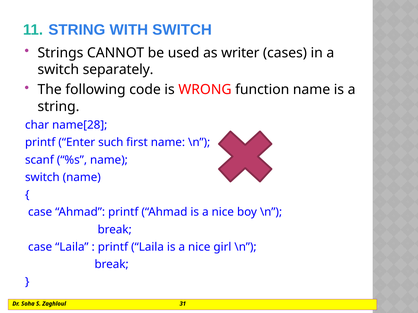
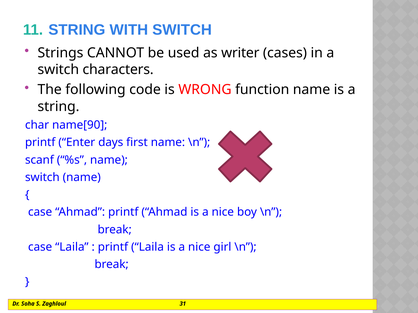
separately: separately -> characters
name[28: name[28 -> name[90
such: such -> days
